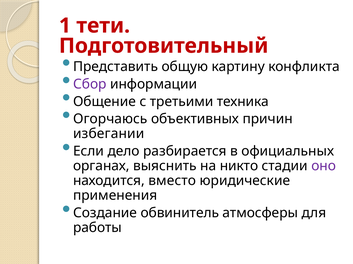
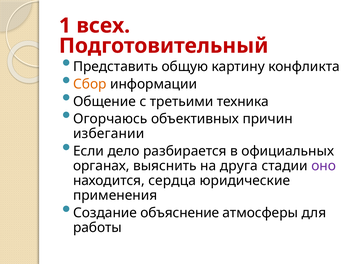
тети: тети -> всех
Сбор colour: purple -> orange
никто: никто -> друга
вместо: вместо -> сердца
обвинитель: обвинитель -> объяснение
